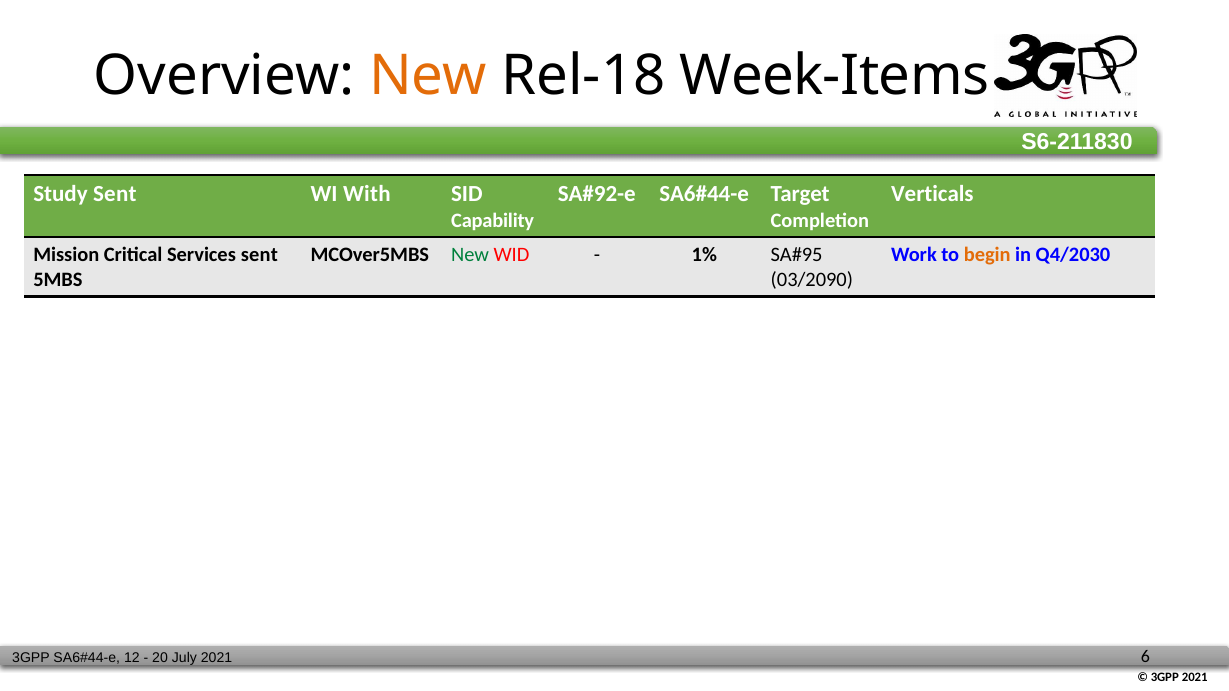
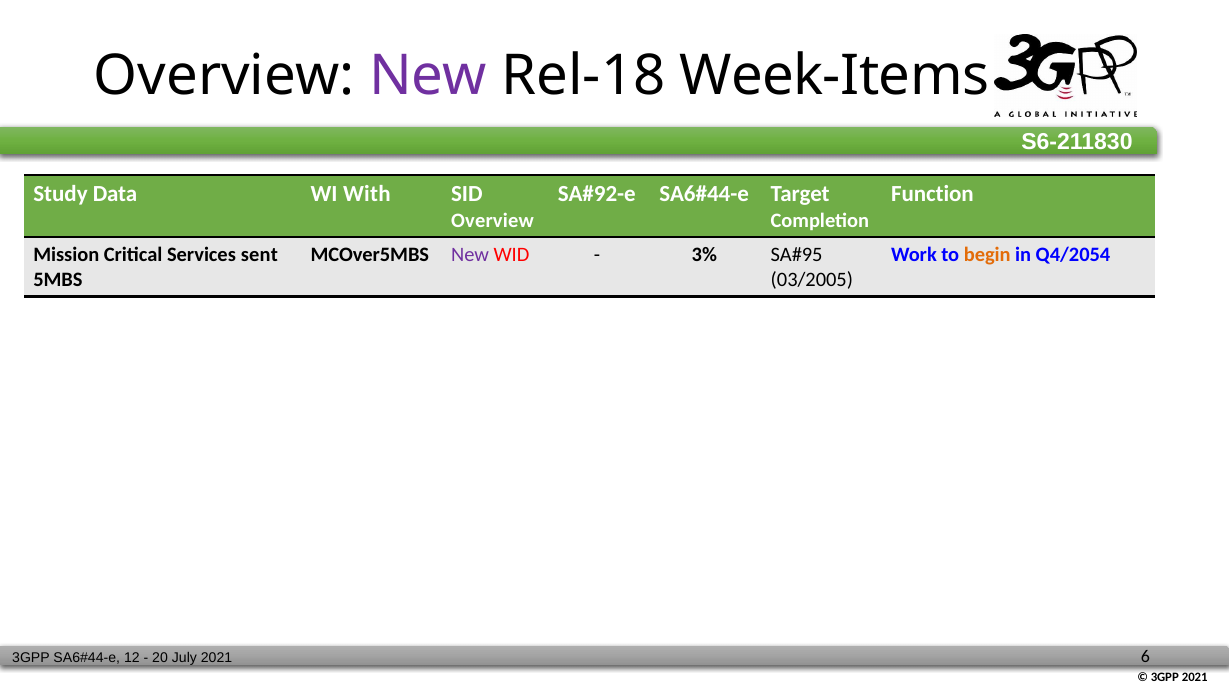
New at (428, 76) colour: orange -> purple
Study Sent: Sent -> Data
Verticals: Verticals -> Function
Capability at (493, 221): Capability -> Overview
New at (470, 255) colour: green -> purple
1%: 1% -> 3%
Q4/2030: Q4/2030 -> Q4/2054
03/2090: 03/2090 -> 03/2005
